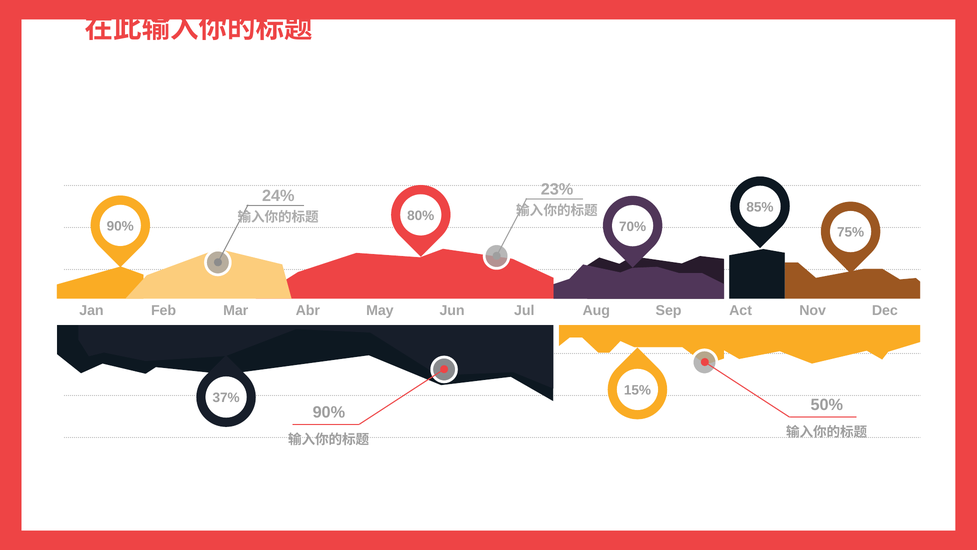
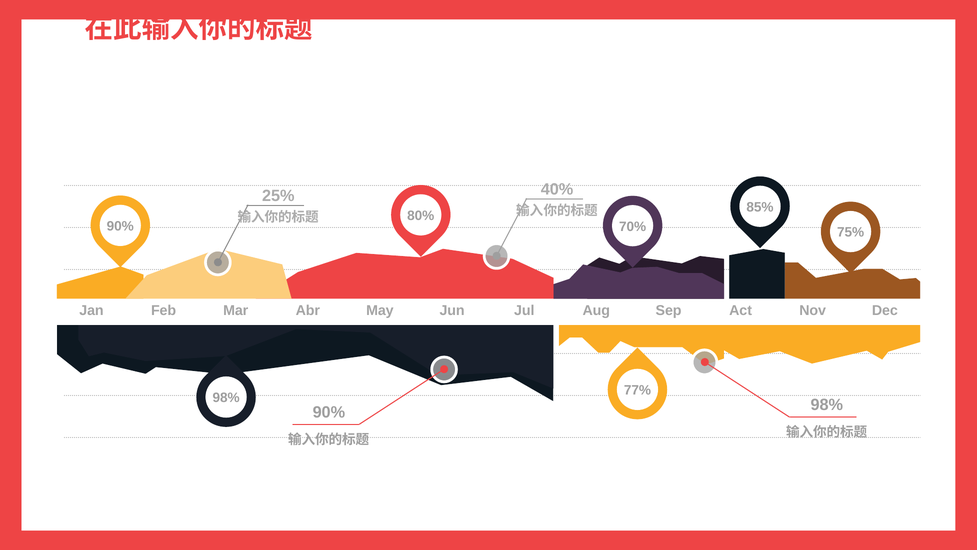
23%: 23% -> 40%
24%: 24% -> 25%
15%: 15% -> 77%
37% at (226, 398): 37% -> 98%
50% at (827, 405): 50% -> 98%
